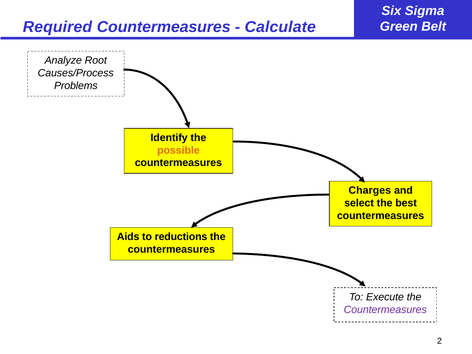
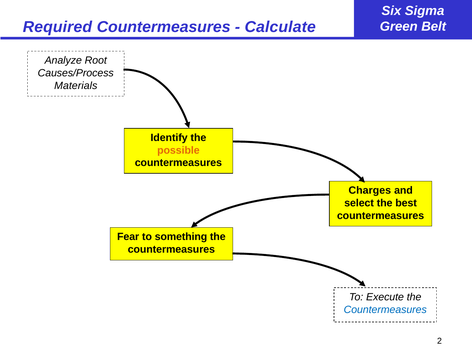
Problems: Problems -> Materials
Aids: Aids -> Fear
reductions: reductions -> something
Countermeasures at (385, 310) colour: purple -> blue
